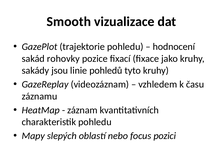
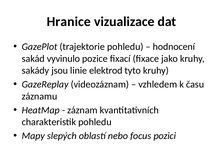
Smooth: Smooth -> Hranice
rohovky: rohovky -> vyvinulo
pohledů: pohledů -> elektrod
